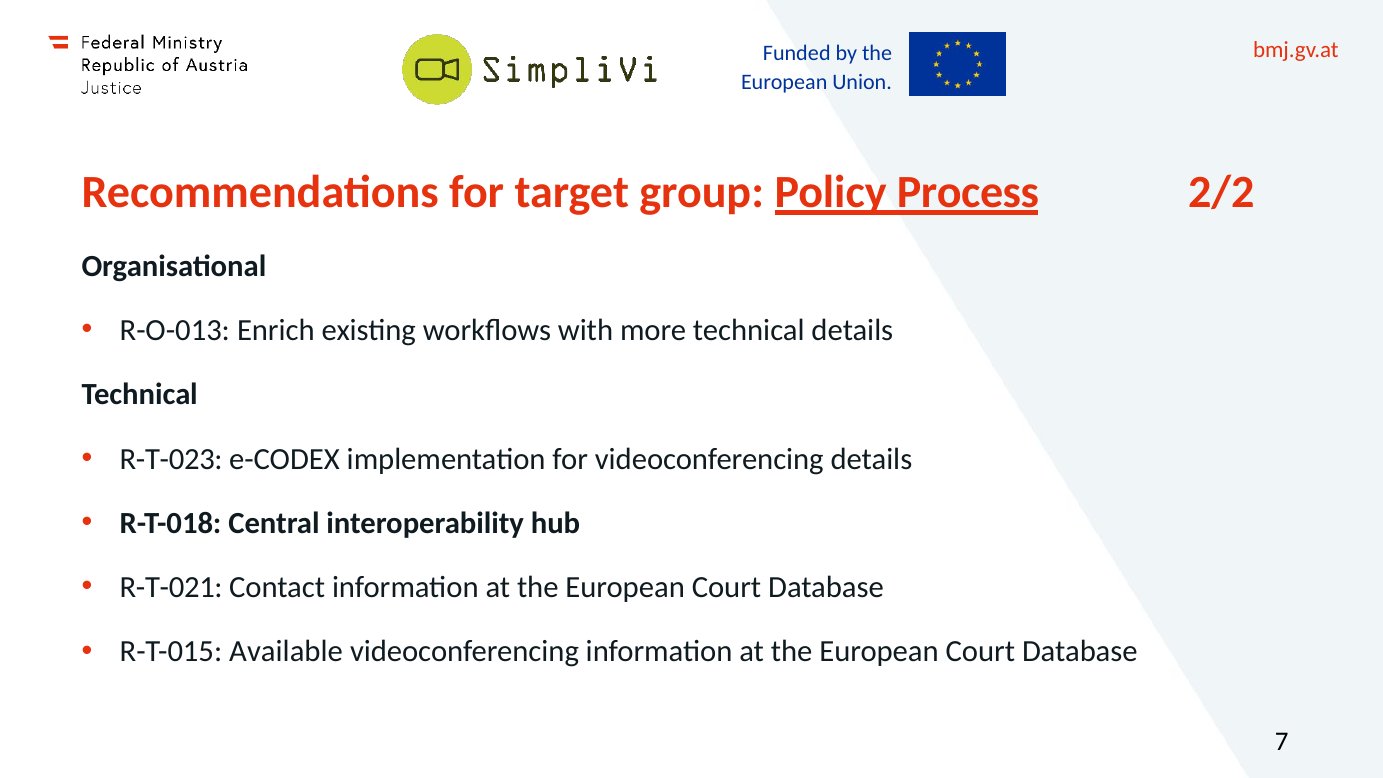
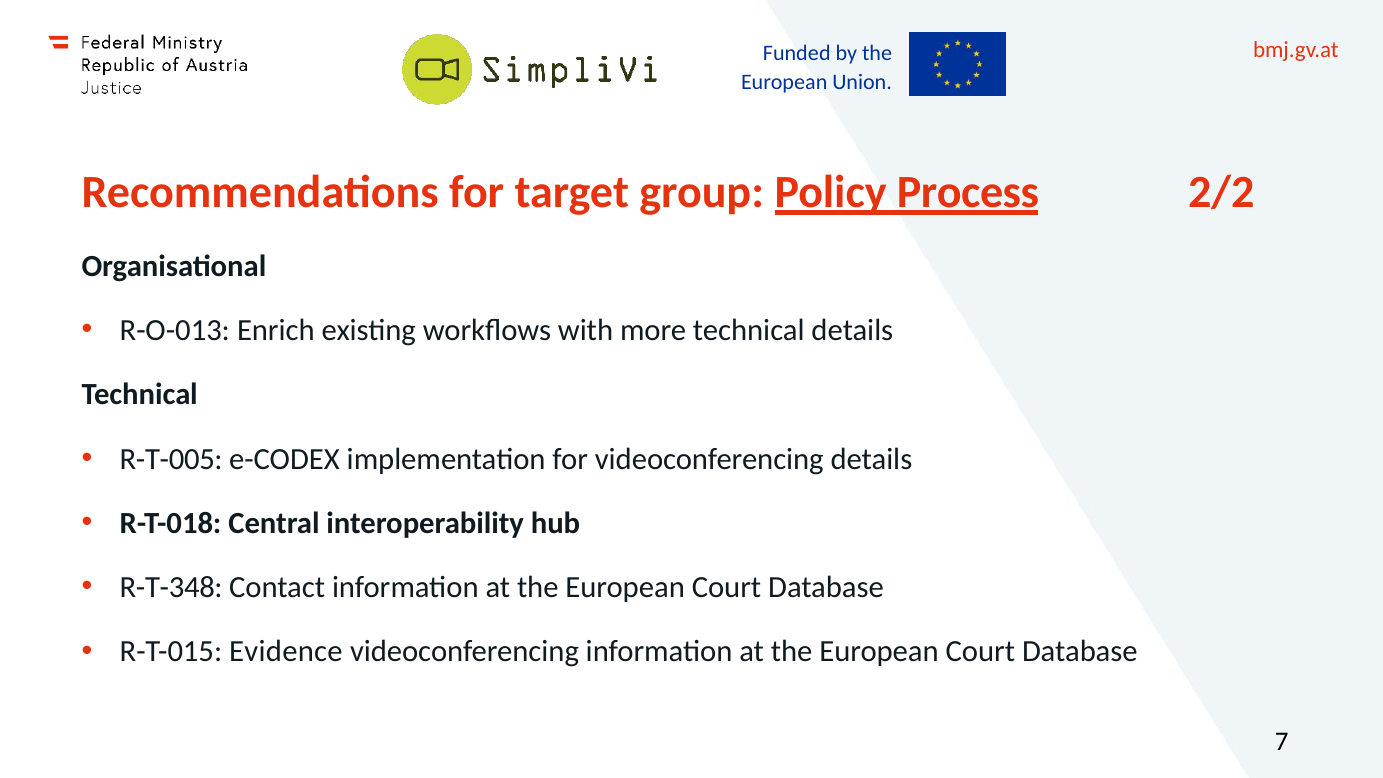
R-T-023: R-T-023 -> R-T-005
R-T-021: R-T-021 -> R-T-348
Available: Available -> Evidence
